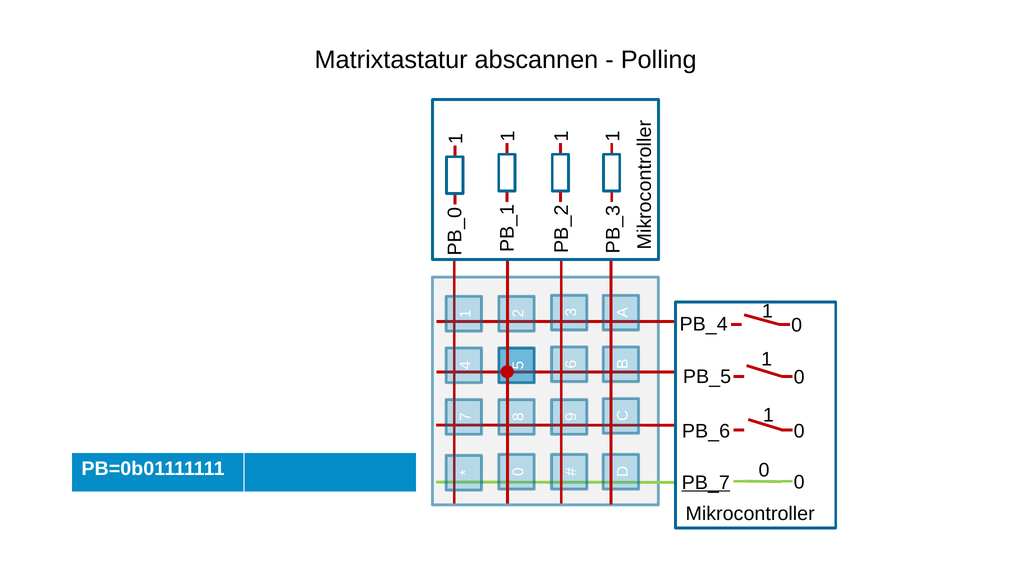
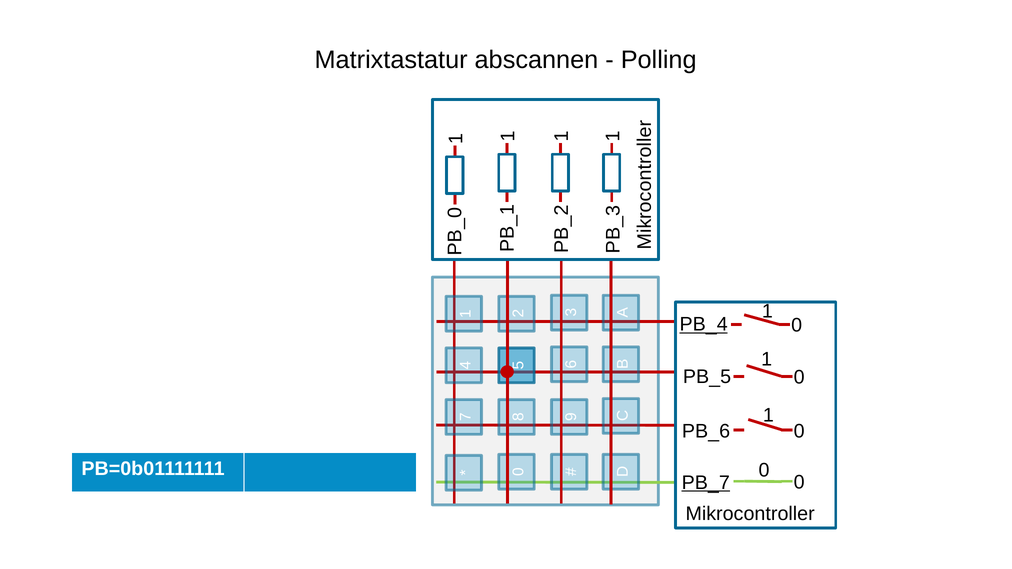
PB_4 underline: none -> present
